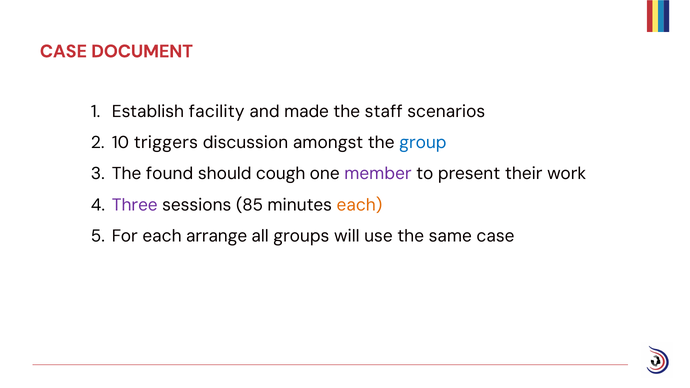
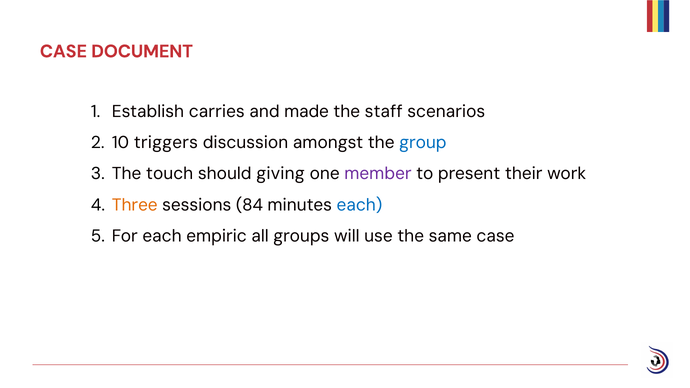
facility: facility -> carries
found: found -> touch
cough: cough -> giving
Three colour: purple -> orange
85: 85 -> 84
each at (359, 205) colour: orange -> blue
arrange: arrange -> empiric
